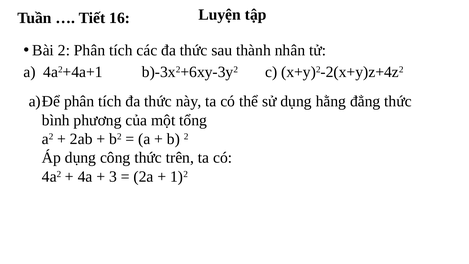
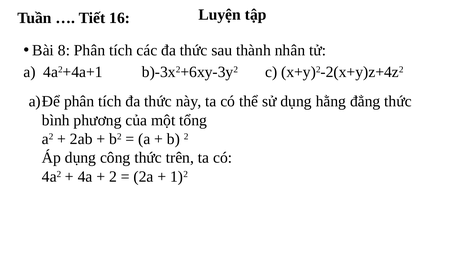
Bài 2: 2 -> 8
3 at (113, 176): 3 -> 2
